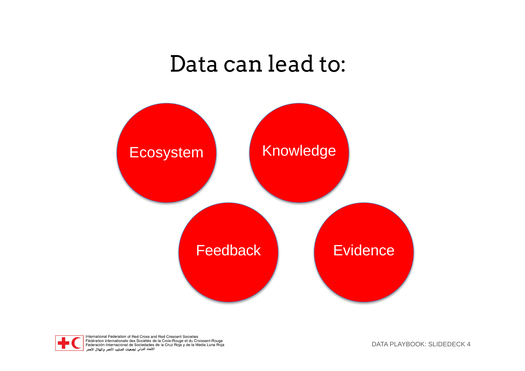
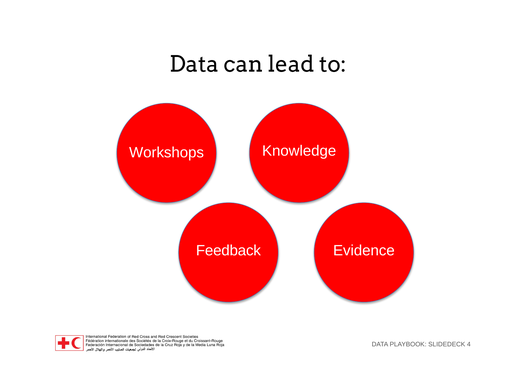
Ecosystem: Ecosystem -> Workshops
